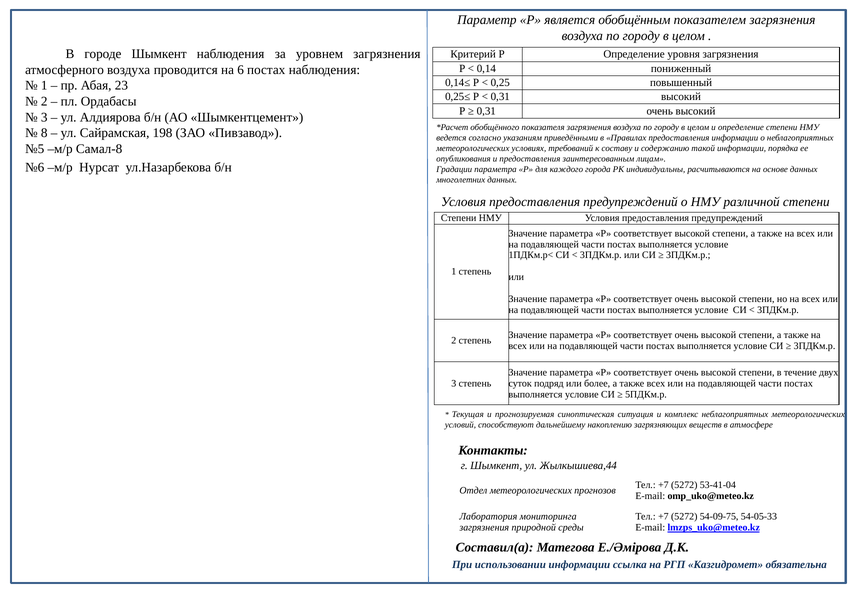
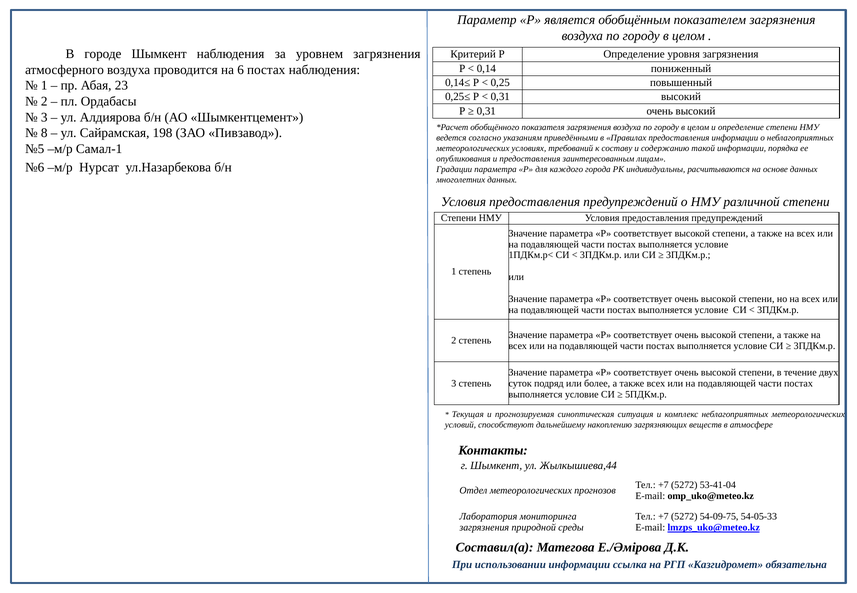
Самал-8: Самал-8 -> Самал-1
